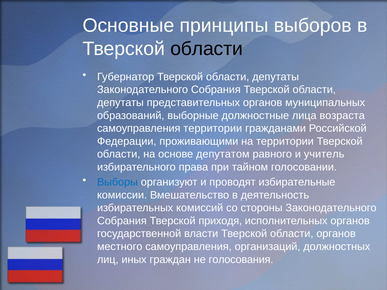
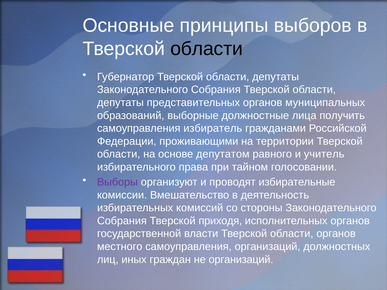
возраста: возраста -> получить
самоуправления территории: территории -> избиратель
Выборы colour: blue -> purple
не голосования: голосования -> организаций
